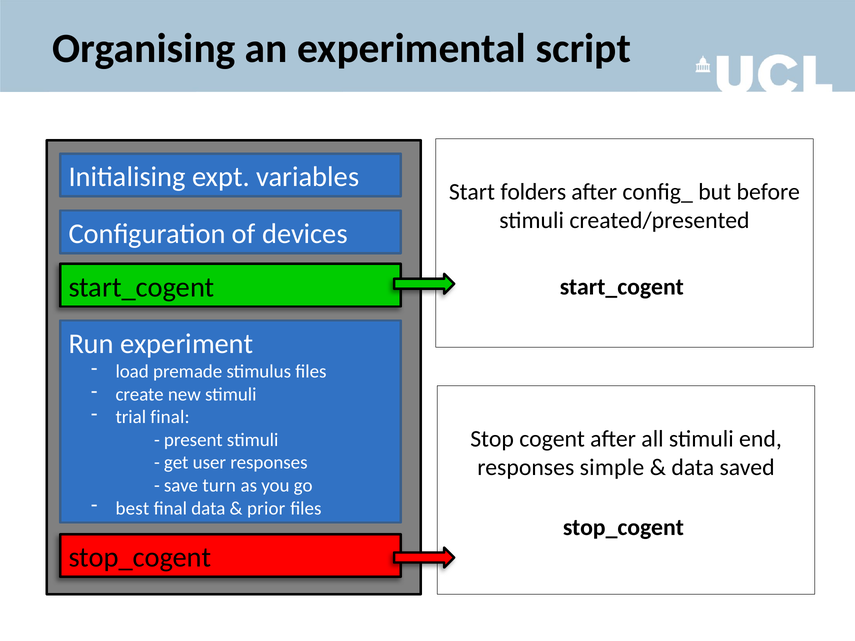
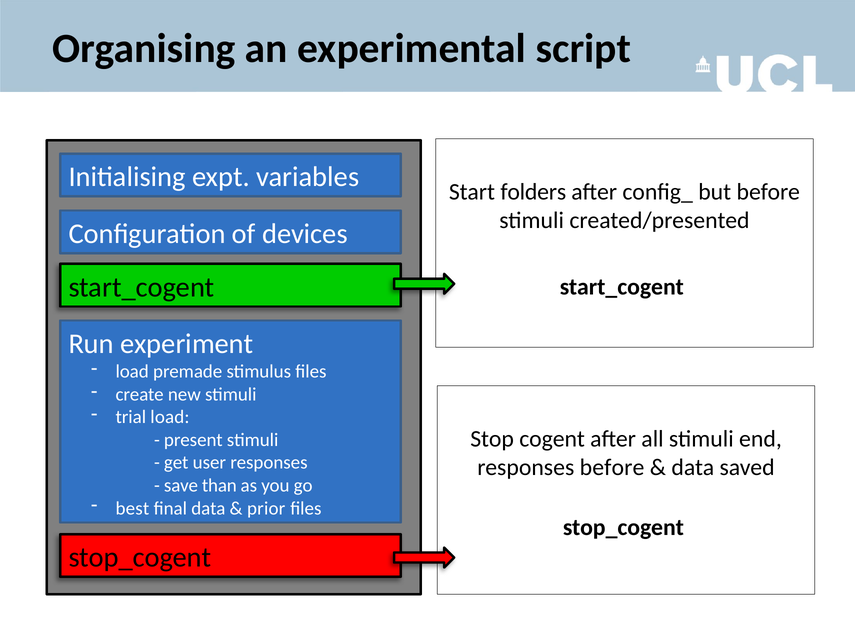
trial final: final -> load
responses simple: simple -> before
turn: turn -> than
